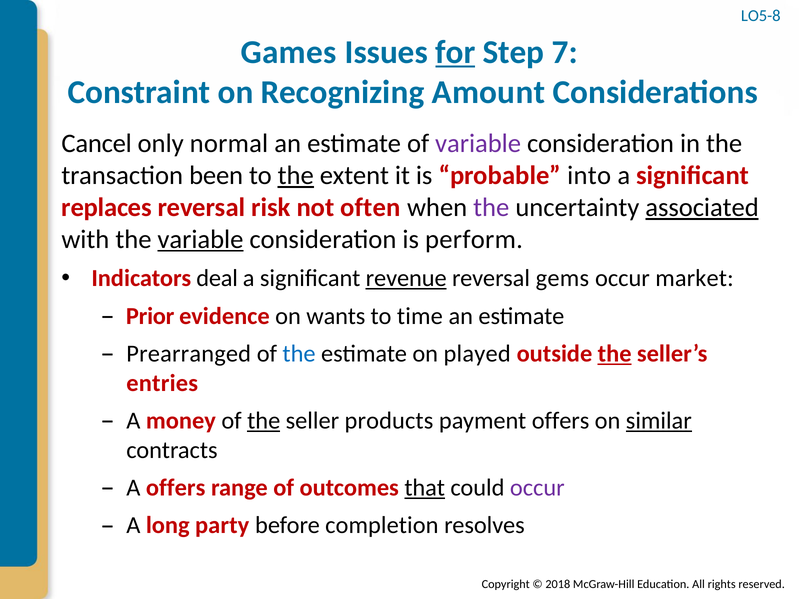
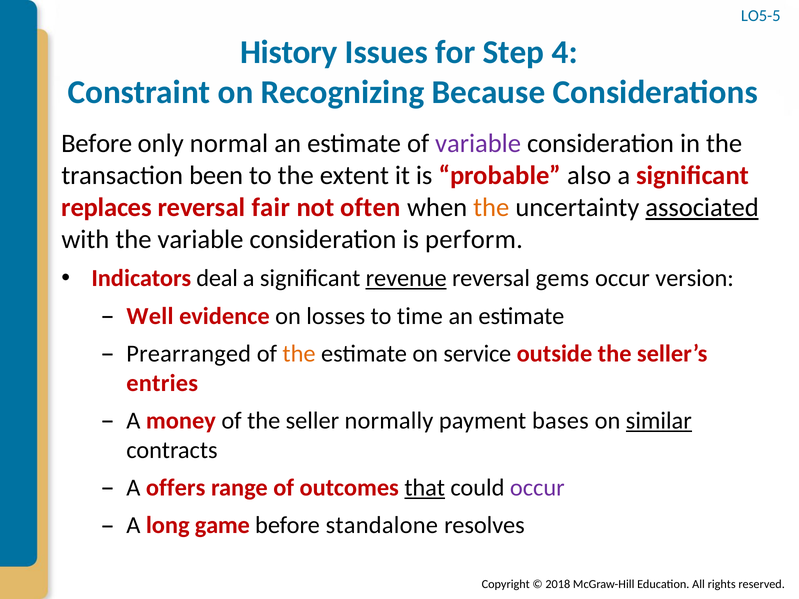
LO5-8: LO5-8 -> LO5-5
Games: Games -> History
for underline: present -> none
7: 7 -> 4
Amount: Amount -> Because
Cancel at (97, 144): Cancel -> Before
the at (296, 176) underline: present -> none
into: into -> also
risk: risk -> fair
the at (491, 208) colour: purple -> orange
variable at (200, 240) underline: present -> none
market: market -> version
Prior: Prior -> Well
wants: wants -> losses
the at (299, 354) colour: blue -> orange
played: played -> service
the at (615, 354) underline: present -> none
the at (264, 421) underline: present -> none
products: products -> normally
payment offers: offers -> bases
party: party -> game
completion: completion -> standalone
